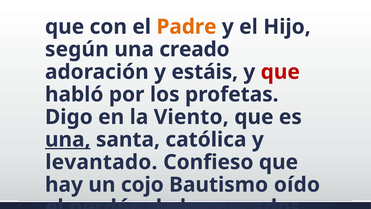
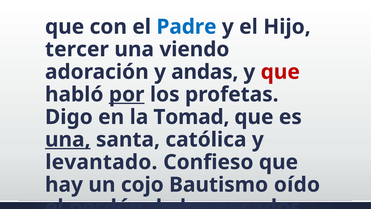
Padre colour: orange -> blue
según: según -> tercer
creado: creado -> viendo
estáis: estáis -> andas
por underline: none -> present
Viento: Viento -> Tomad
